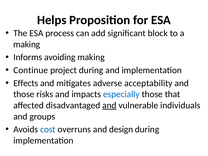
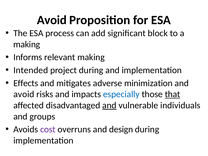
Helps at (52, 20): Helps -> Avoid
avoiding: avoiding -> relevant
Continue: Continue -> Intended
acceptability: acceptability -> minimization
those at (24, 94): those -> avoid
that underline: none -> present
cost colour: blue -> purple
